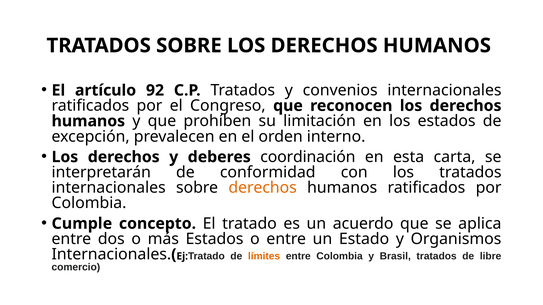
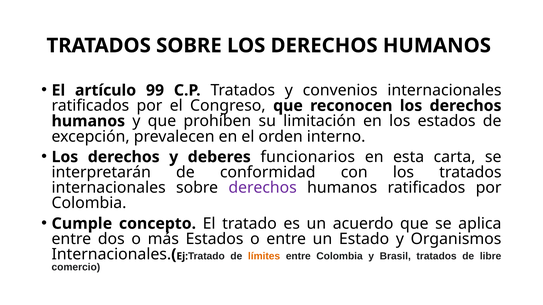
92: 92 -> 99
coordinación: coordinación -> funcionarios
derechos at (263, 188) colour: orange -> purple
